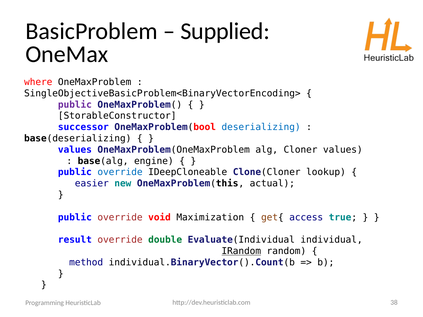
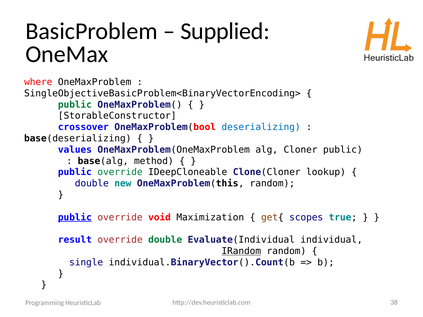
public at (75, 105) colour: purple -> green
successor: successor -> crossover
Cloner values: values -> public
engine: engine -> method
override at (120, 172) colour: blue -> green
easier at (92, 184): easier -> double
OneMaxProblem(this actual: actual -> random
public at (75, 217) underline: none -> present
access: access -> scopes
method: method -> single
